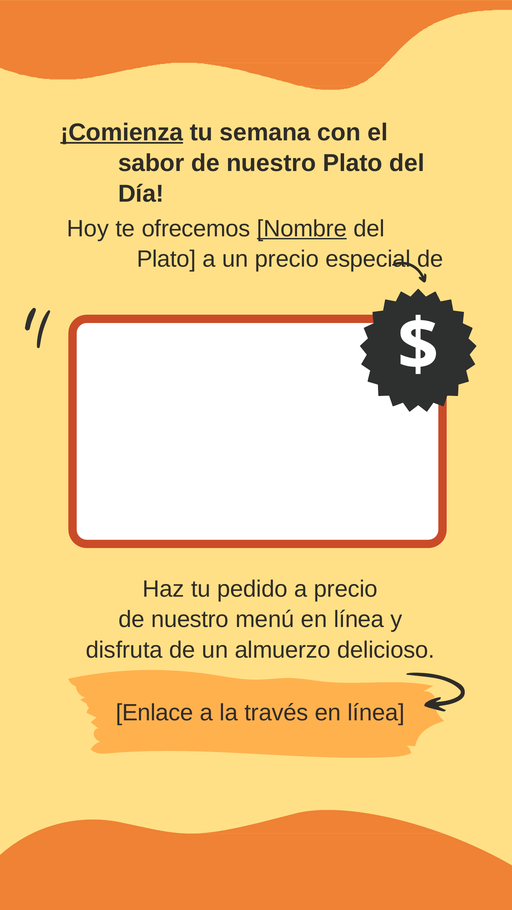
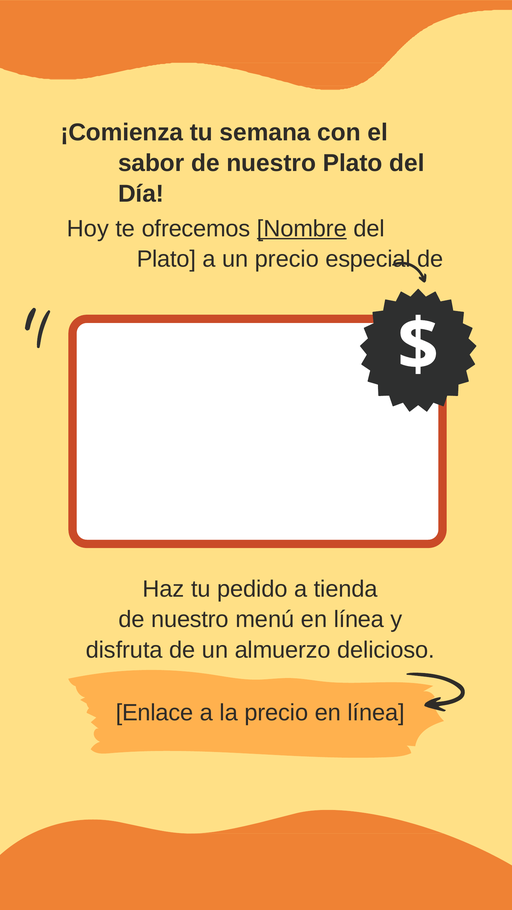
¡Comienza underline: present -> none
a precio: precio -> tienda
la través: través -> precio
